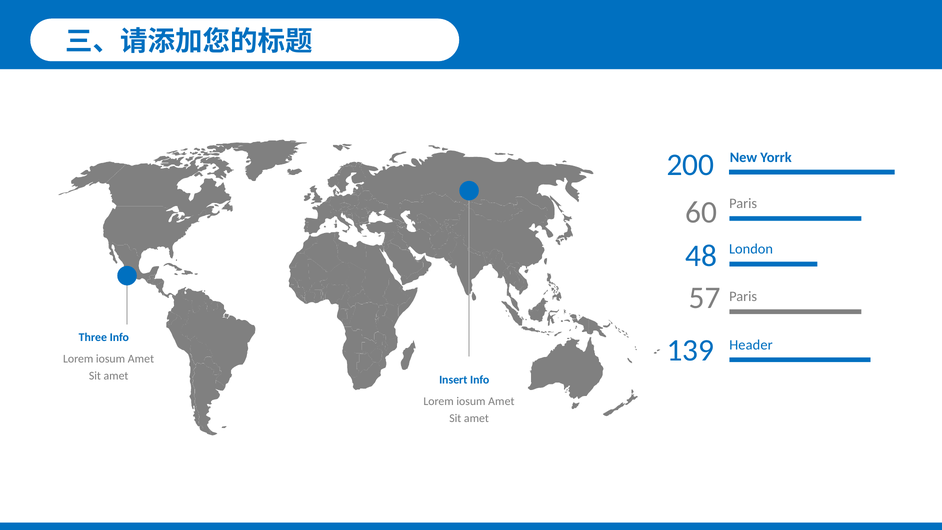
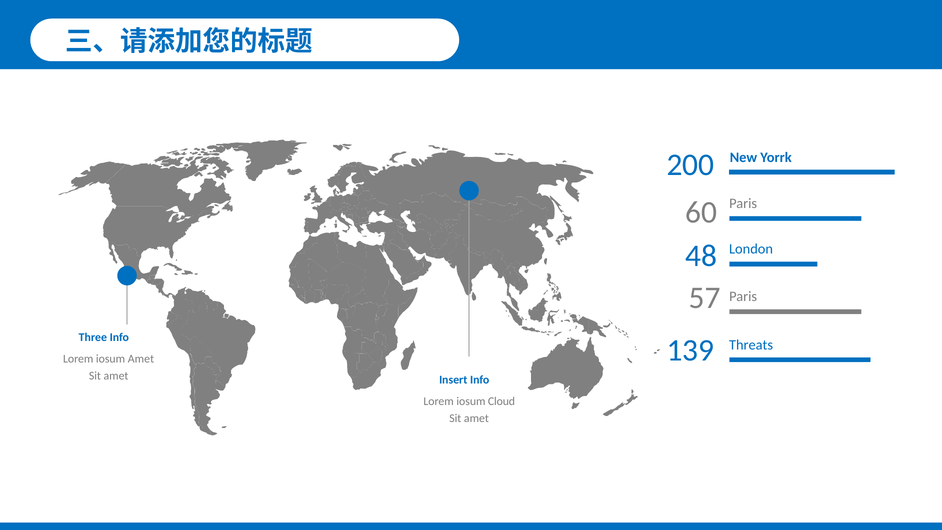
Header: Header -> Threats
Amet at (501, 401): Amet -> Cloud
